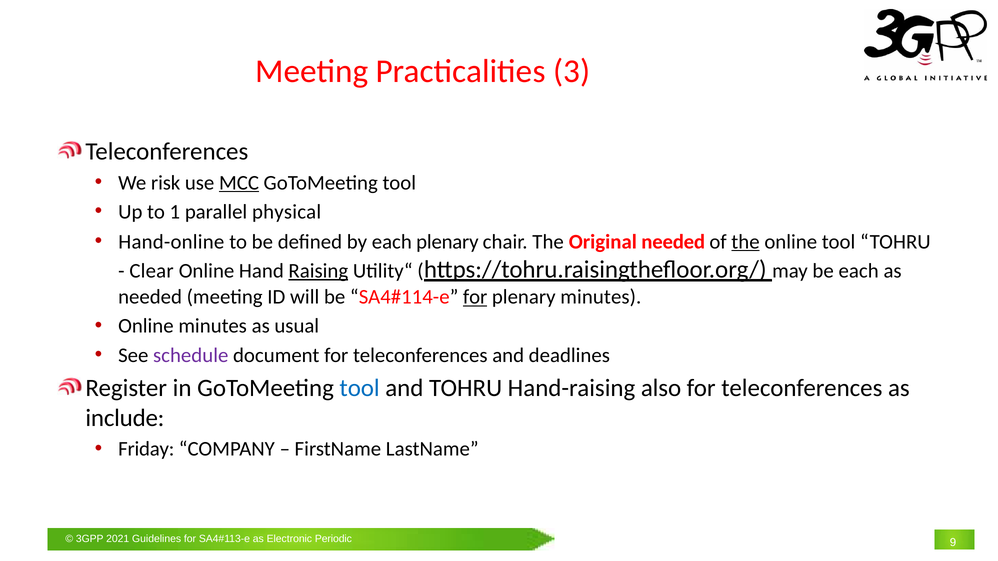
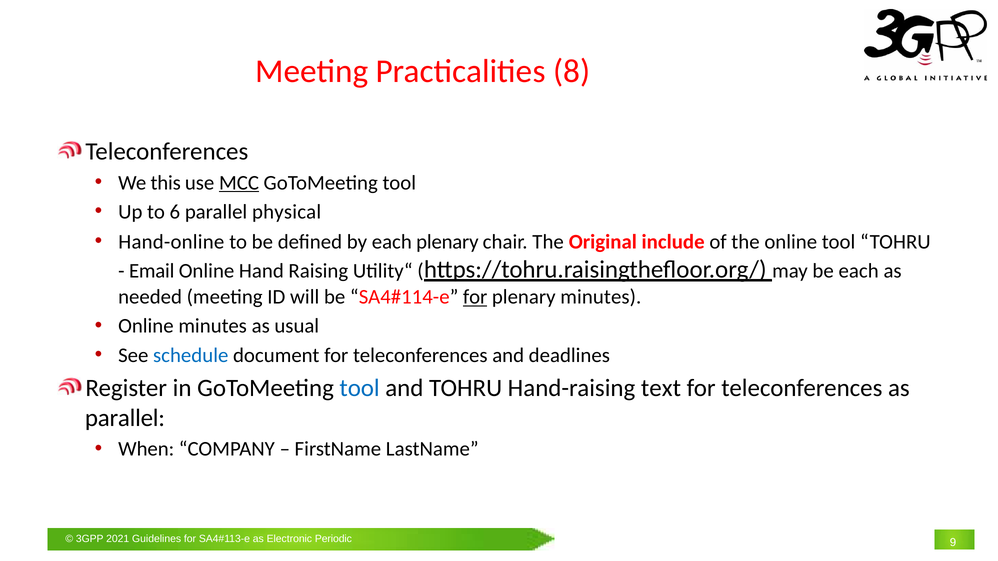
3: 3 -> 8
risk: risk -> this
1: 1 -> 6
Original needed: needed -> include
the at (745, 242) underline: present -> none
Clear: Clear -> Email
Raising underline: present -> none
schedule colour: purple -> blue
also: also -> text
include at (125, 418): include -> parallel
Friday: Friday -> When
